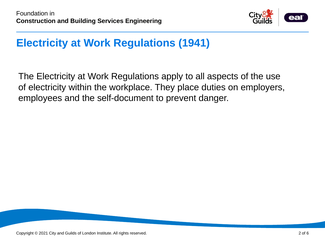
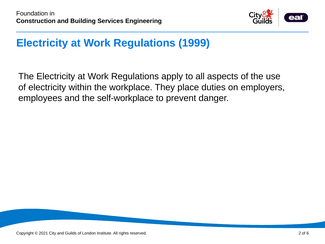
1941: 1941 -> 1999
self-document: self-document -> self-workplace
